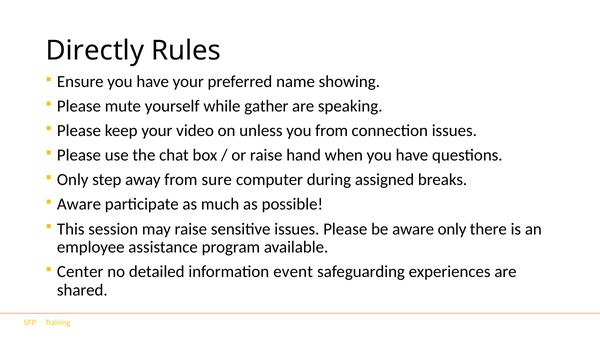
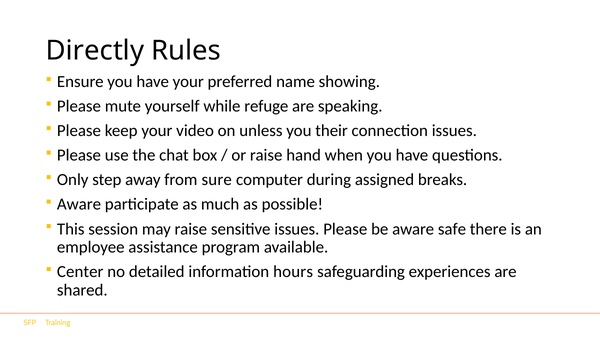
gather: gather -> refuge
you from: from -> their
aware only: only -> safe
event: event -> hours
